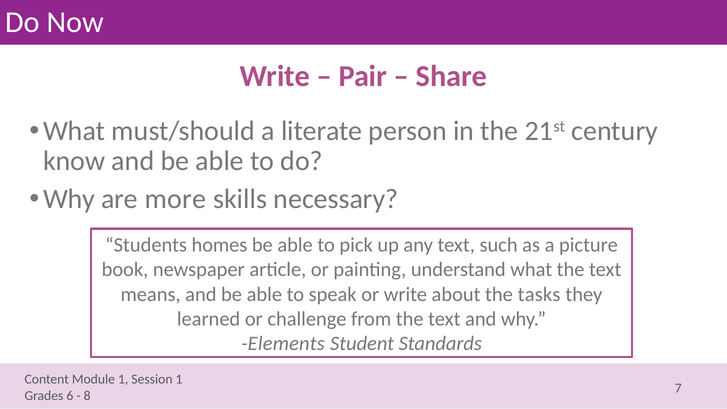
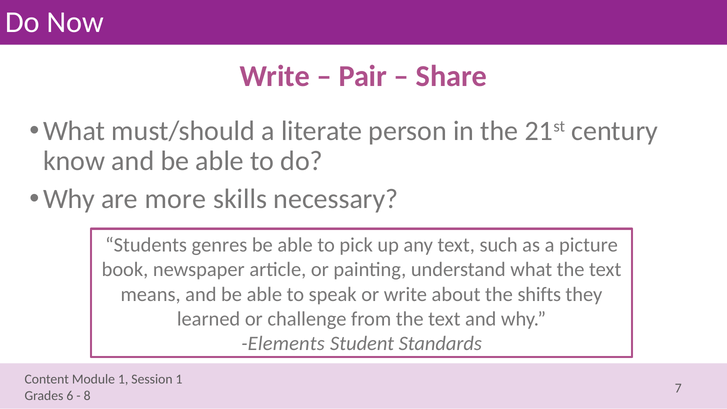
homes: homes -> genres
tasks: tasks -> shifts
